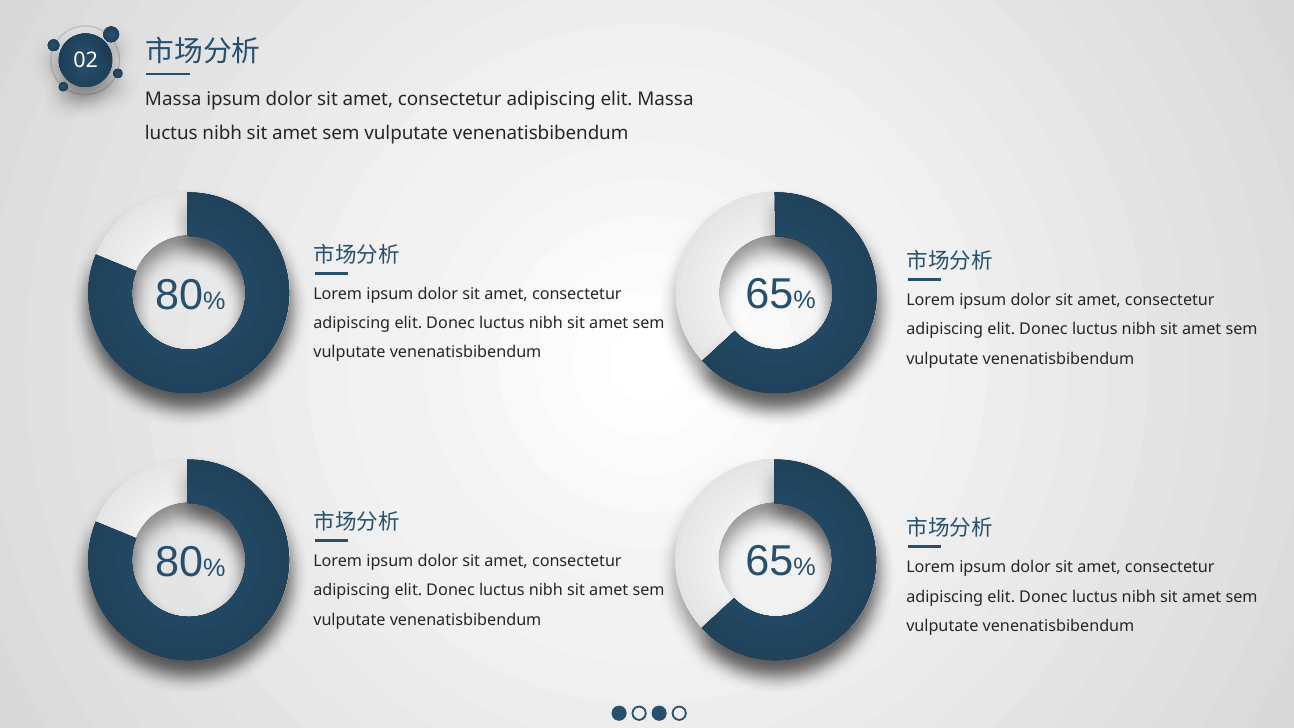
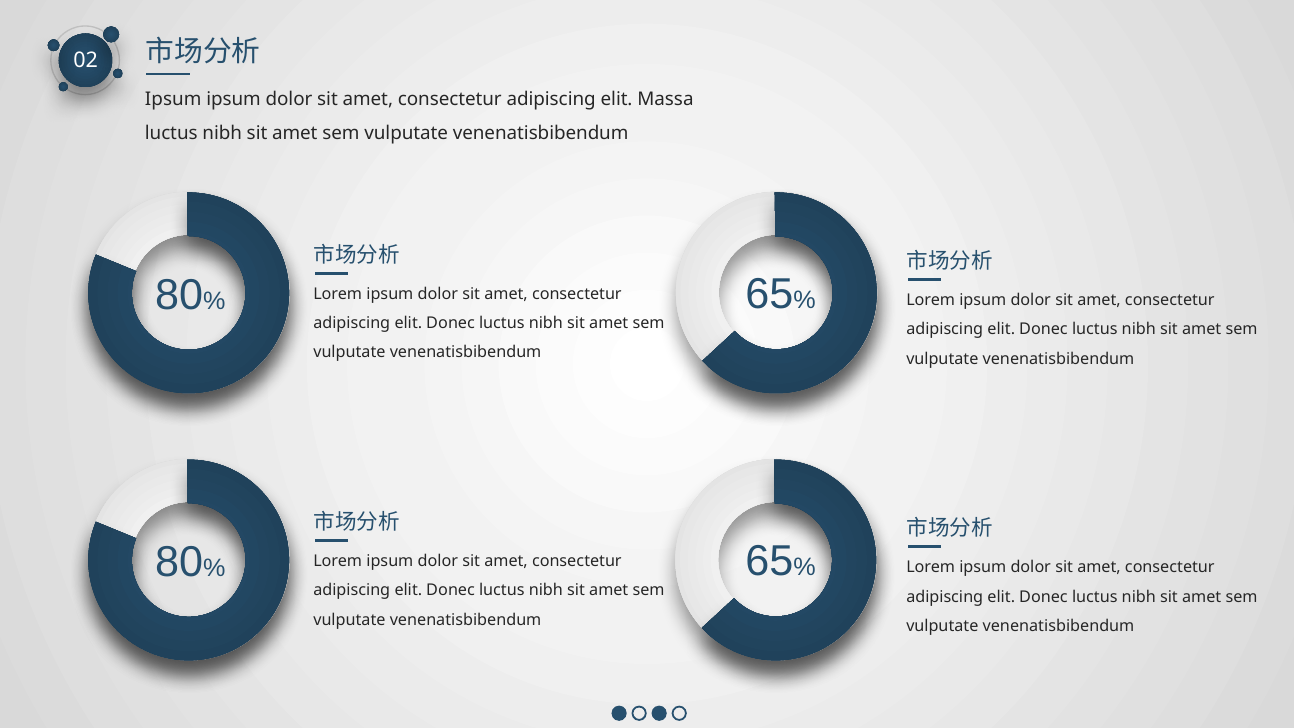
Massa at (173, 99): Massa -> Ipsum
